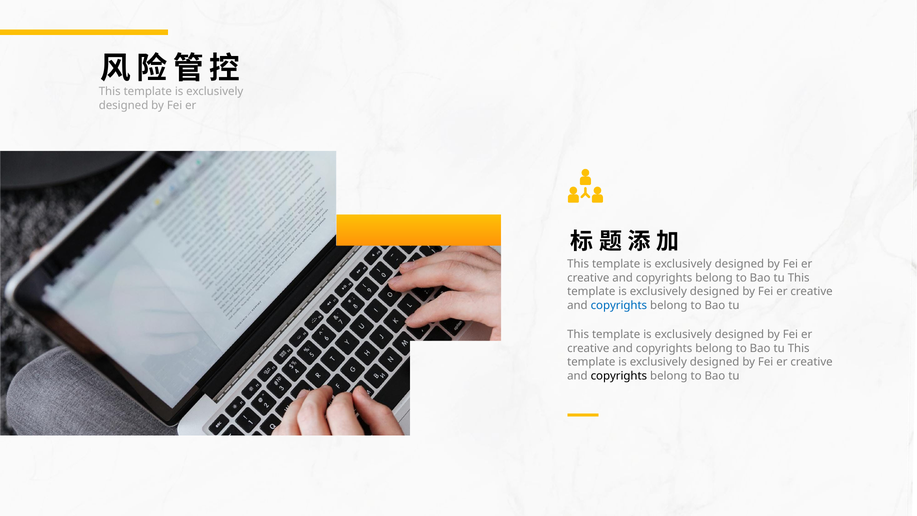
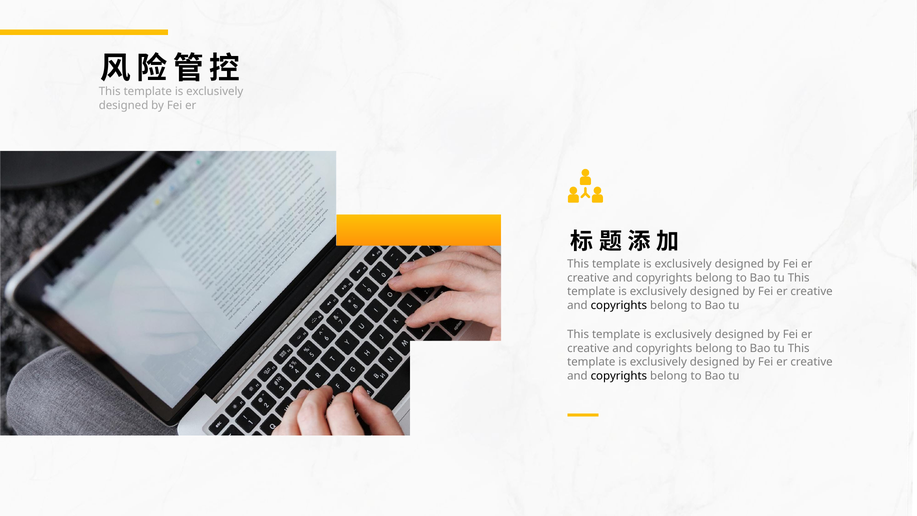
copyrights at (619, 305) colour: blue -> black
